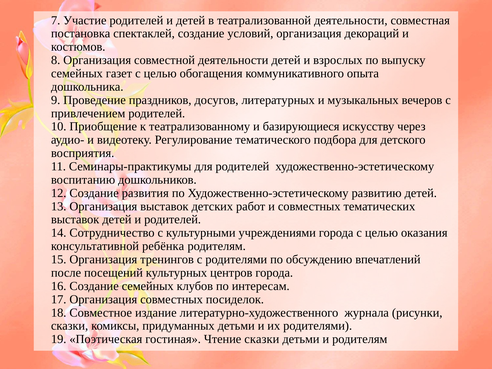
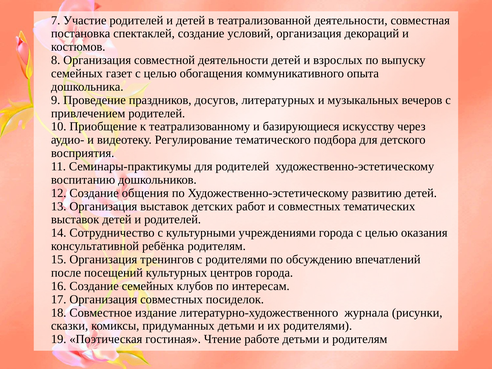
развития: развития -> общения
Чтение сказки: сказки -> работе
